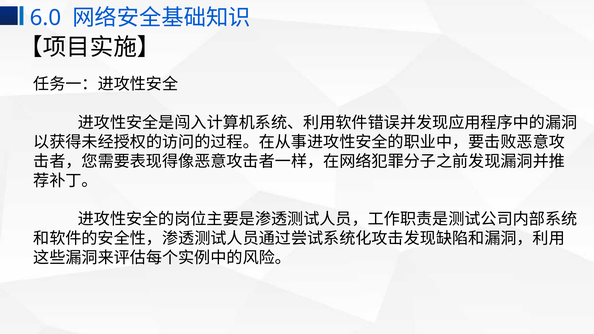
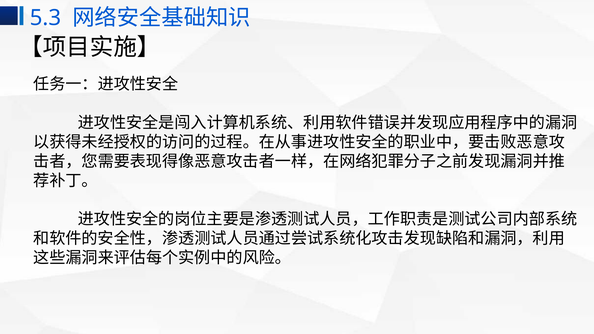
6.0: 6.0 -> 5.3
